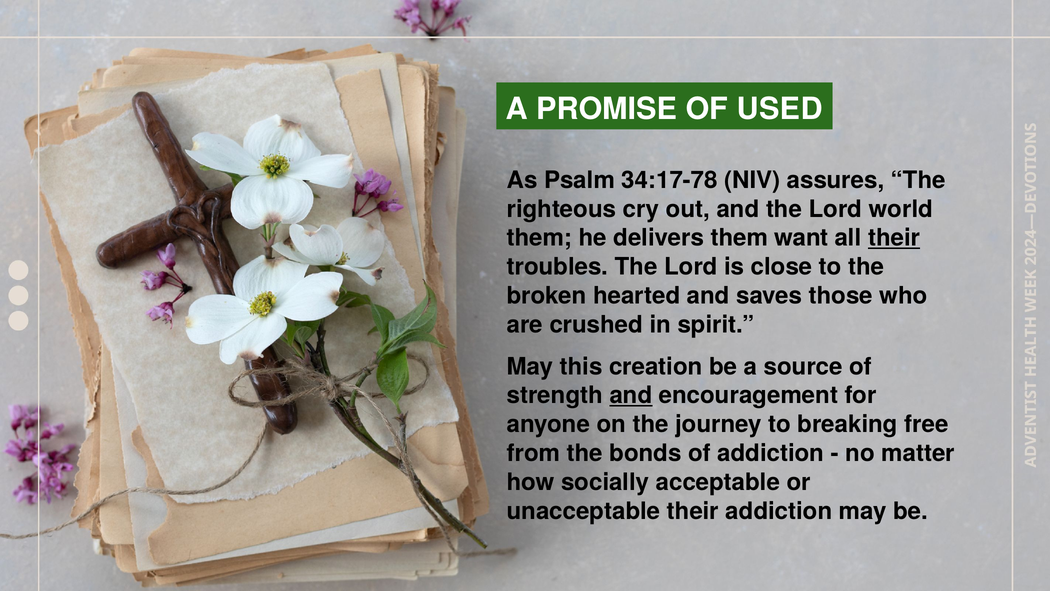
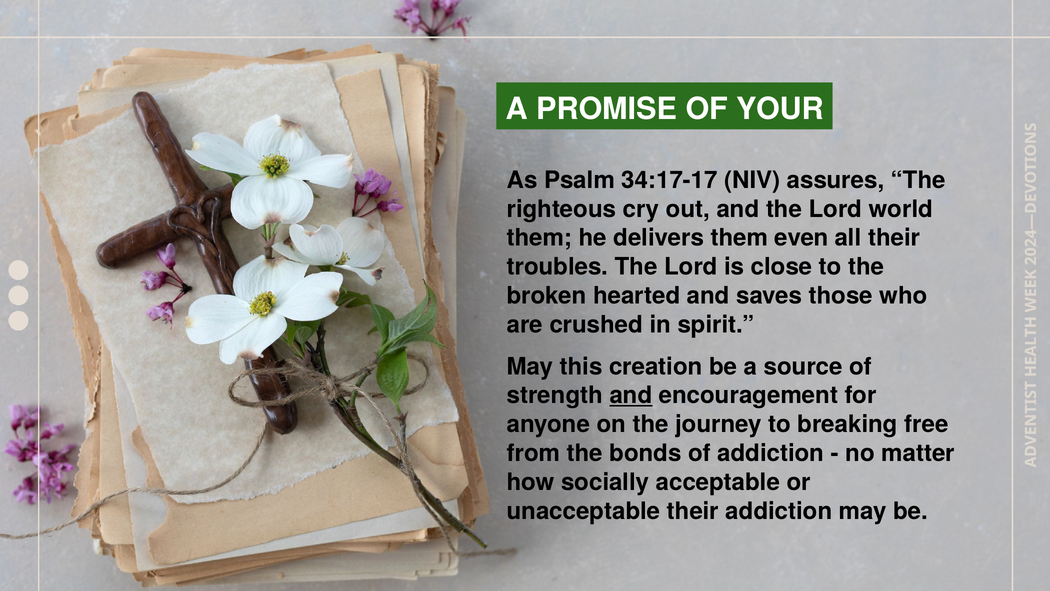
USED: USED -> YOUR
34:17-78: 34:17-78 -> 34:17-17
want: want -> even
their at (894, 238) underline: present -> none
